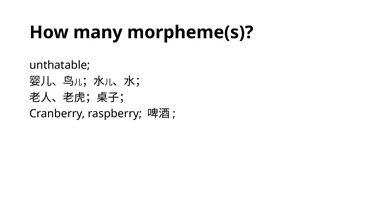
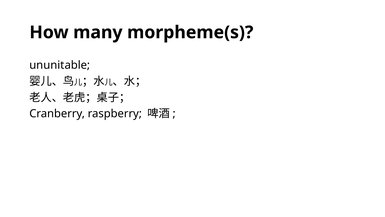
that: that -> unit
